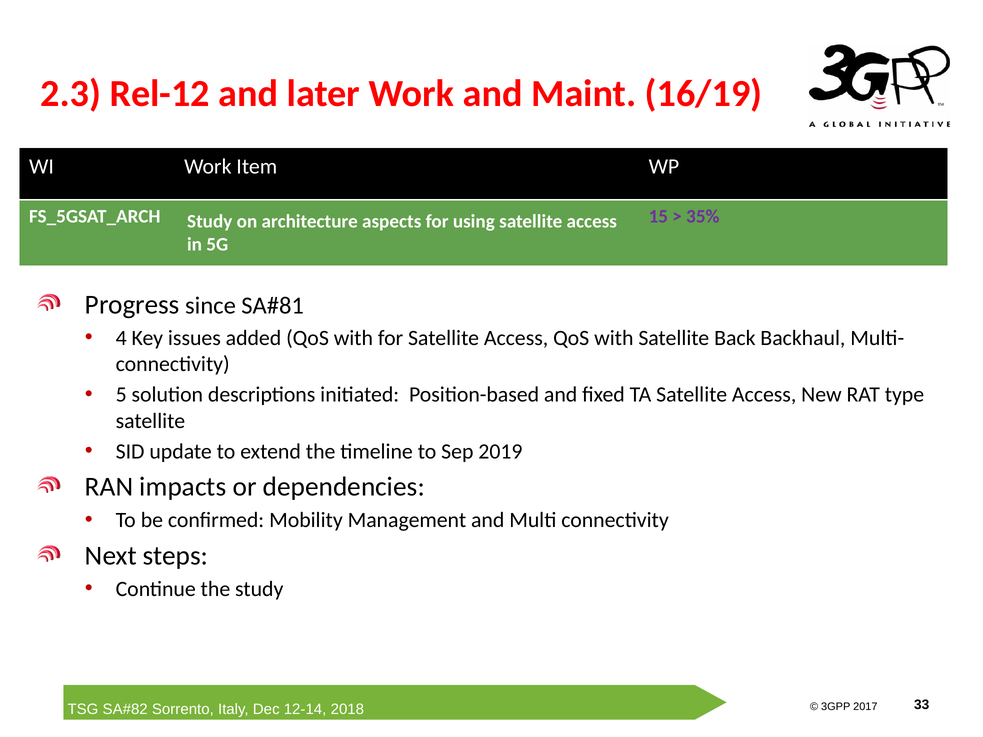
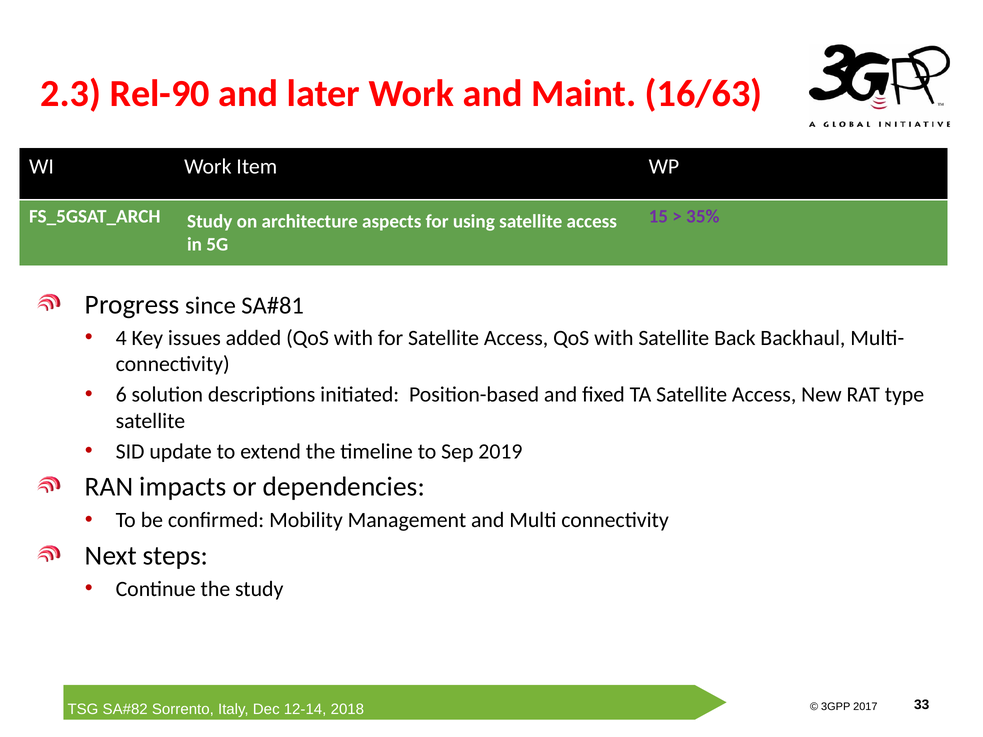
Rel-12: Rel-12 -> Rel-90
16/19: 16/19 -> 16/63
5: 5 -> 6
